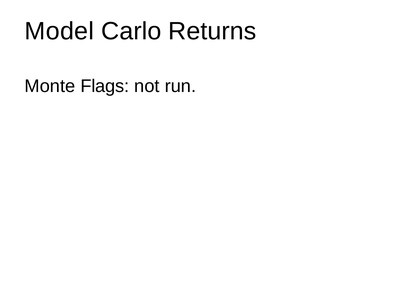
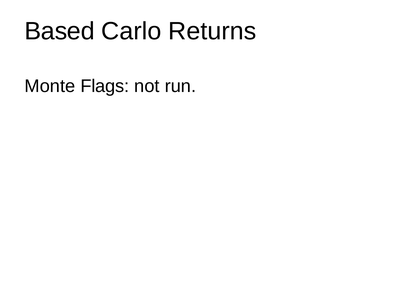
Model: Model -> Based
